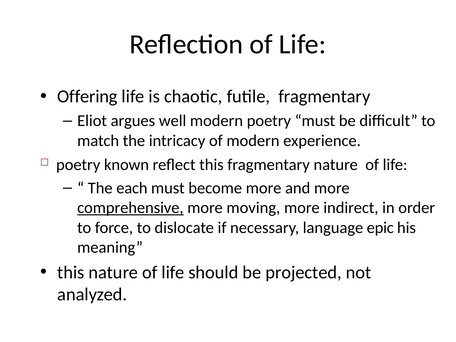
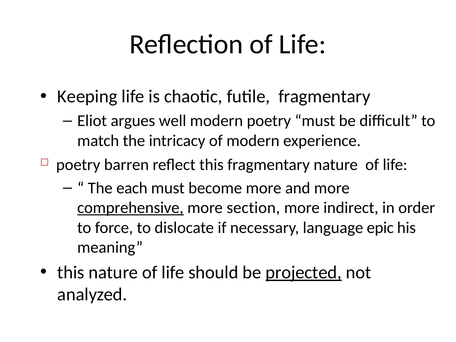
Offering: Offering -> Keeping
known: known -> barren
moving: moving -> section
projected underline: none -> present
